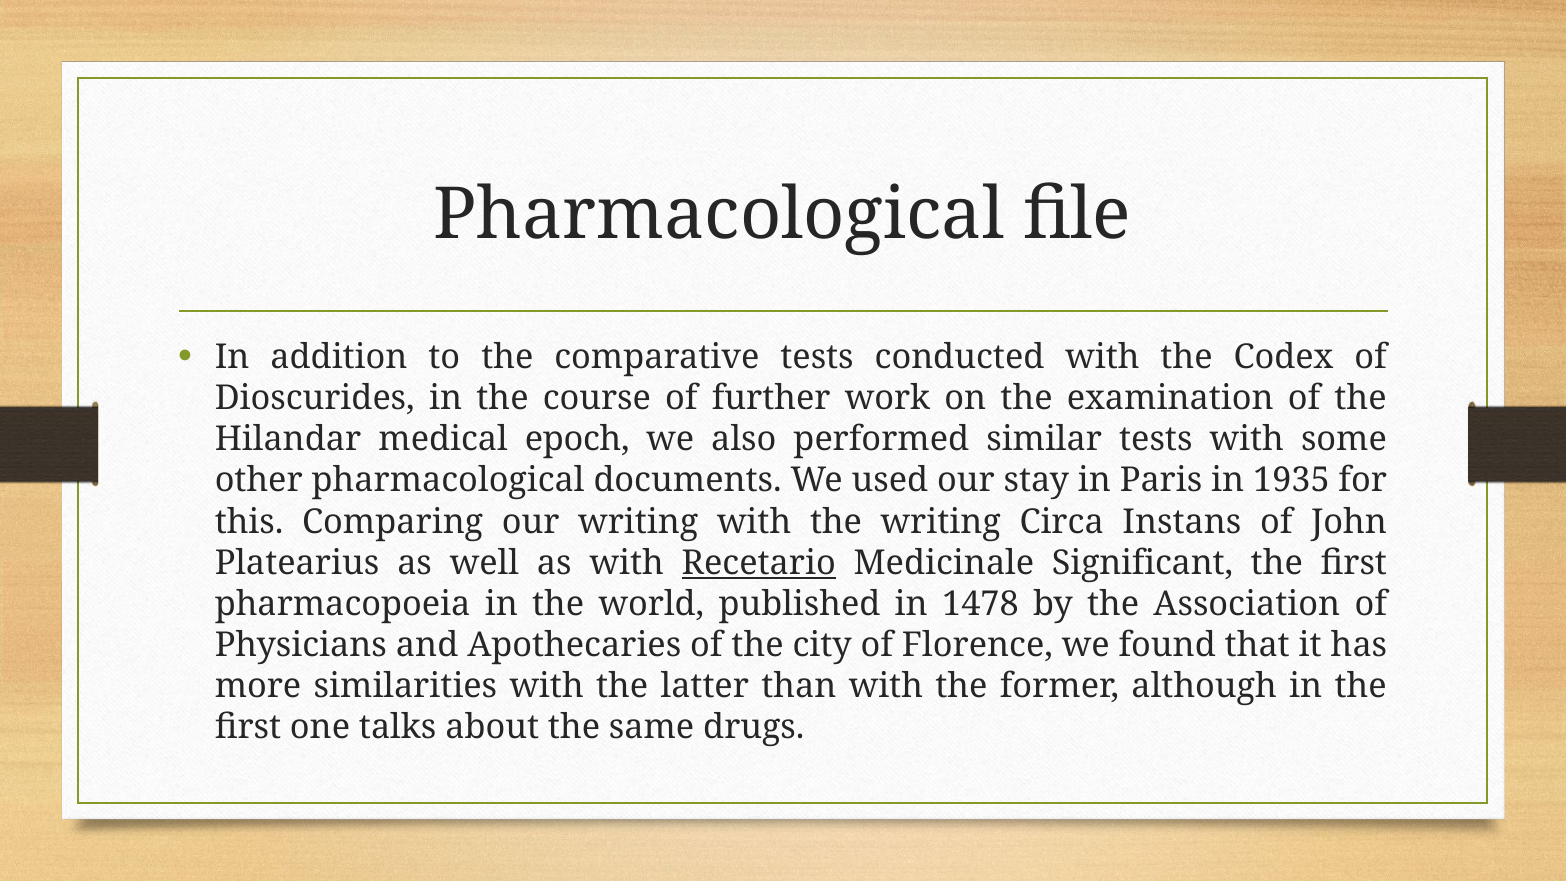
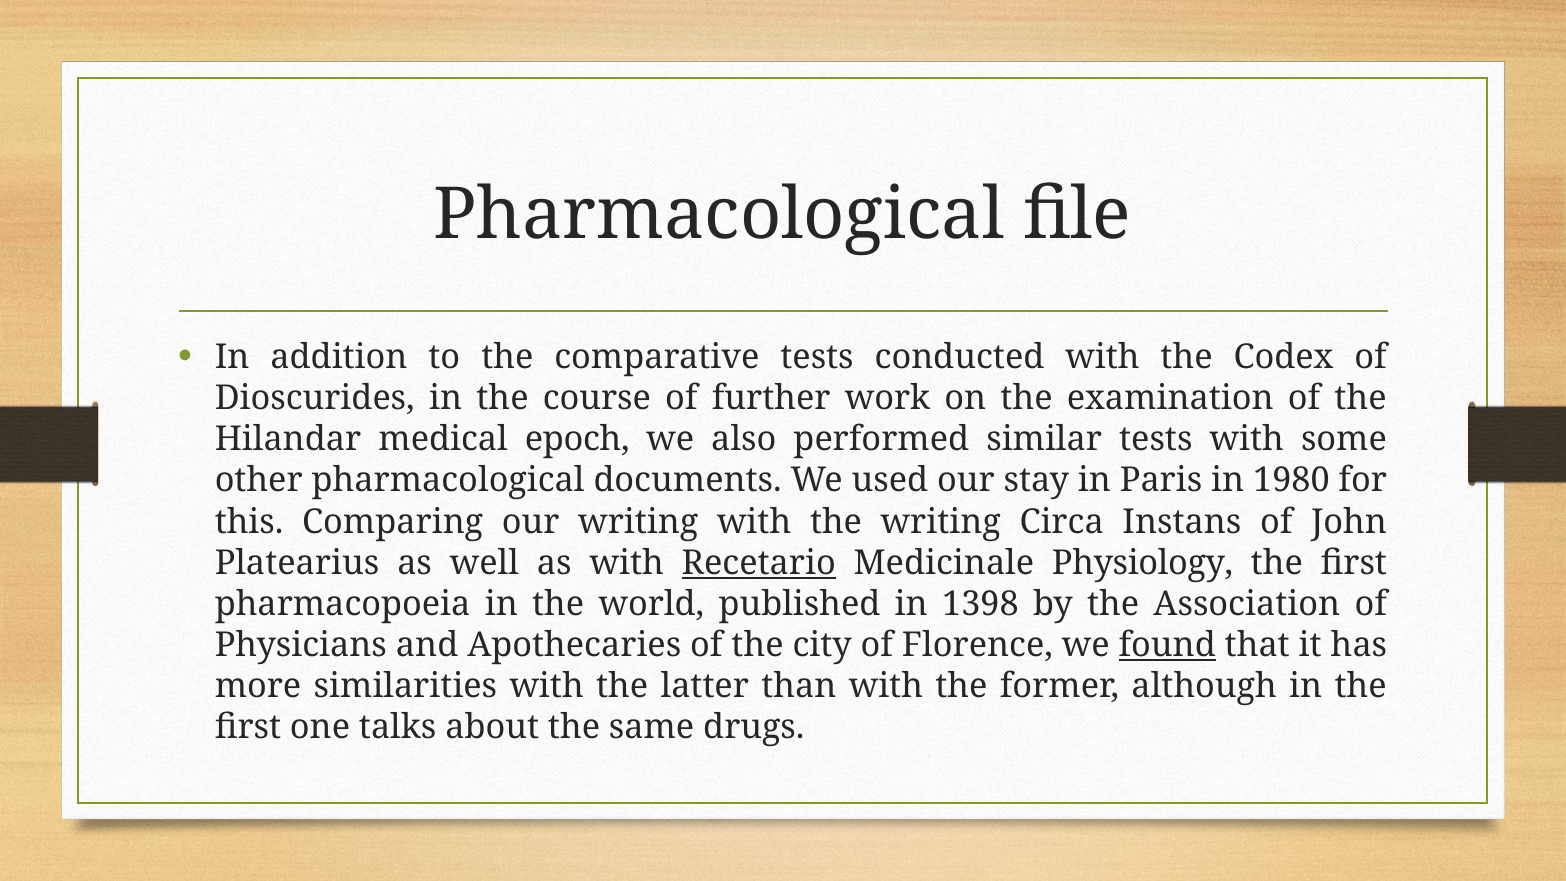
1935: 1935 -> 1980
Significant: Significant -> Physiology
1478: 1478 -> 1398
found underline: none -> present
